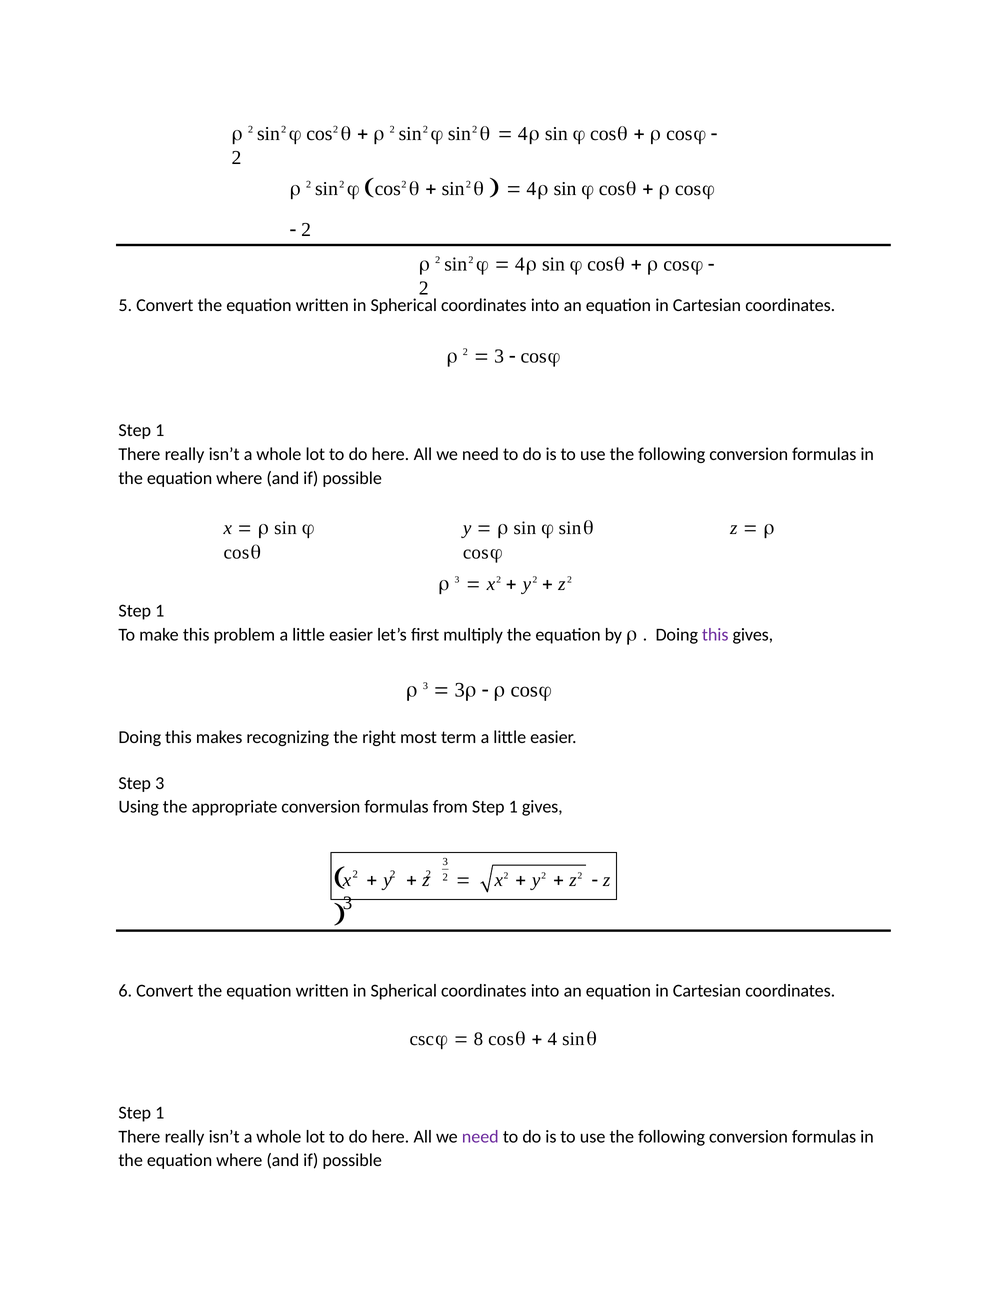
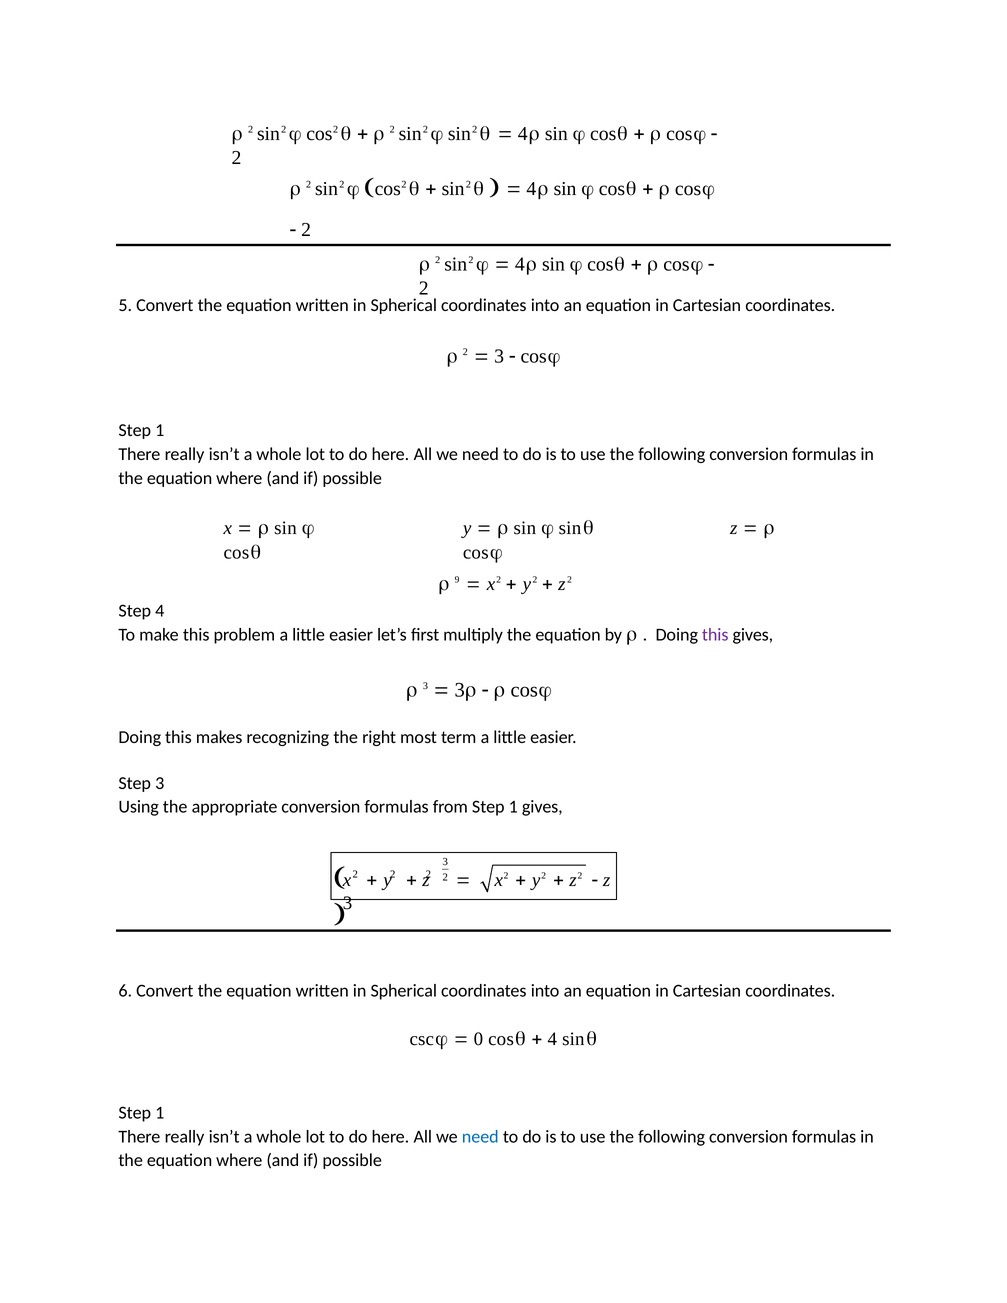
3 at (457, 580): 3 -> 9
1 at (160, 611): 1 -> 4
8: 8 -> 0
need at (480, 1137) colour: purple -> blue
